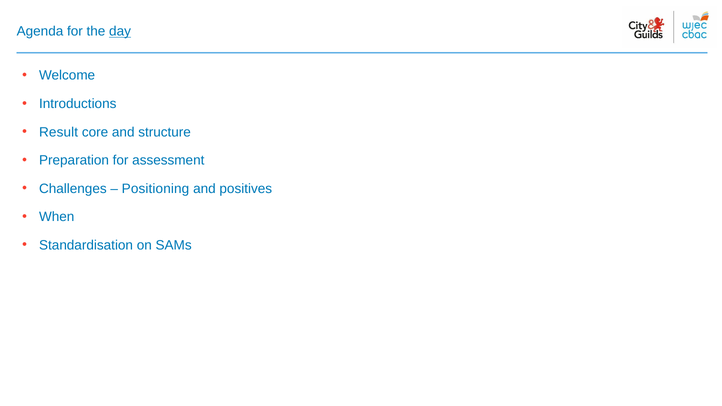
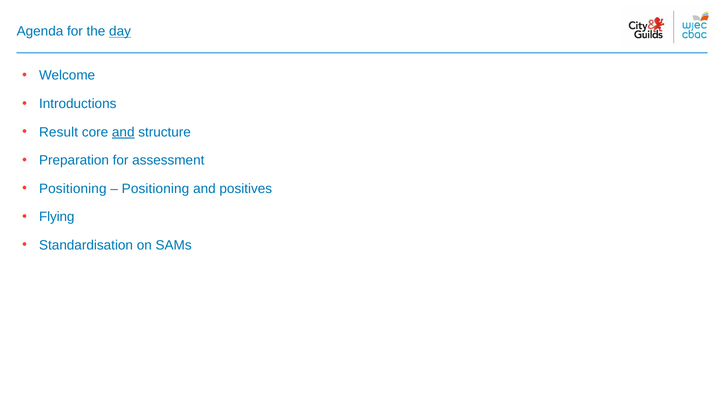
and at (123, 132) underline: none -> present
Challenges at (73, 189): Challenges -> Positioning
When: When -> Flying
